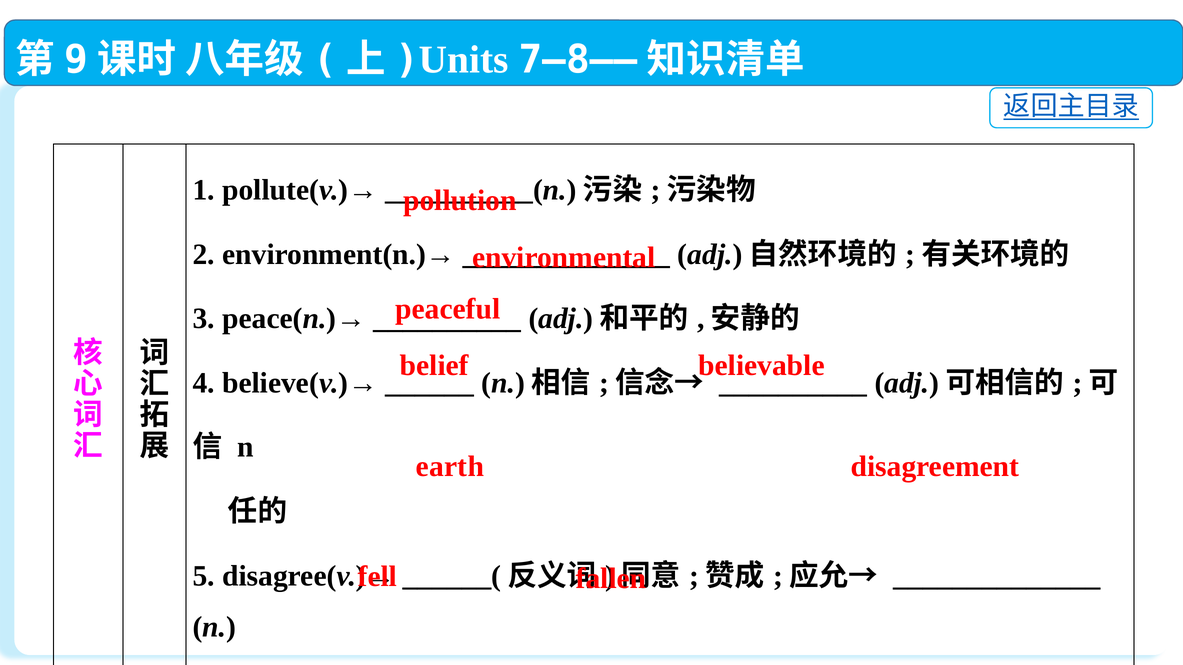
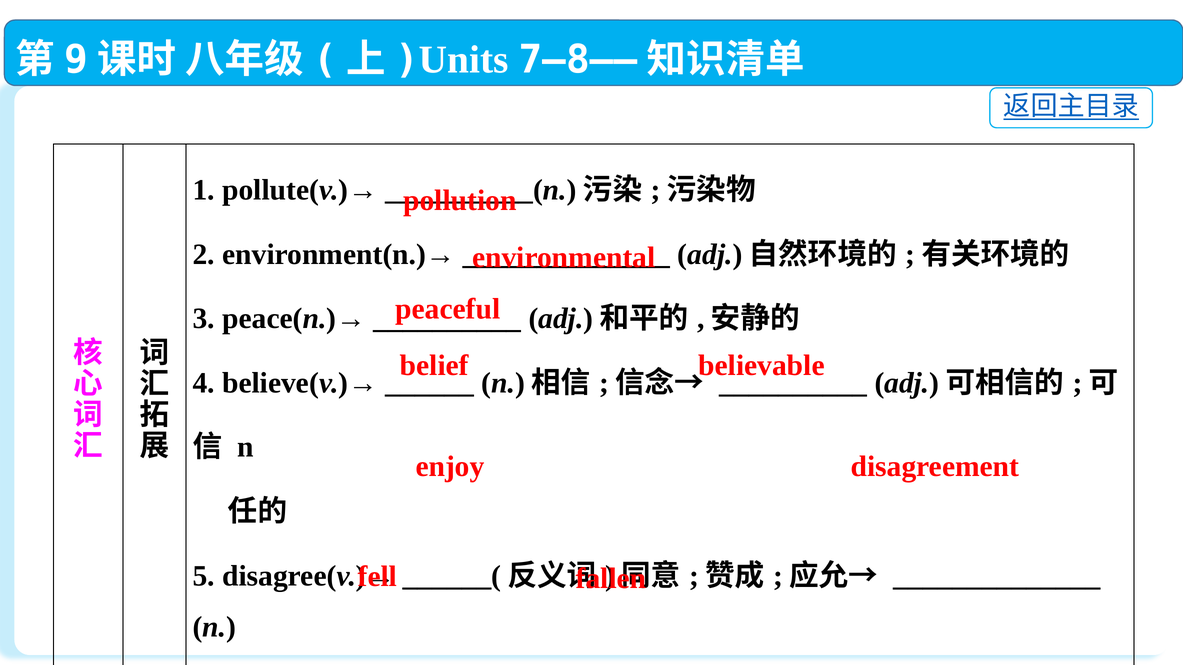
earth: earth -> enjoy
